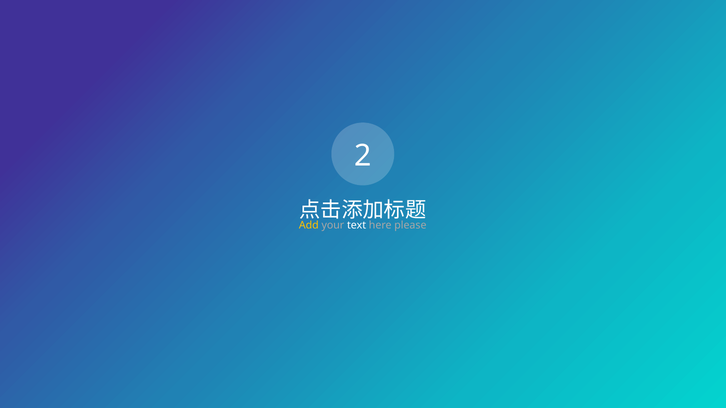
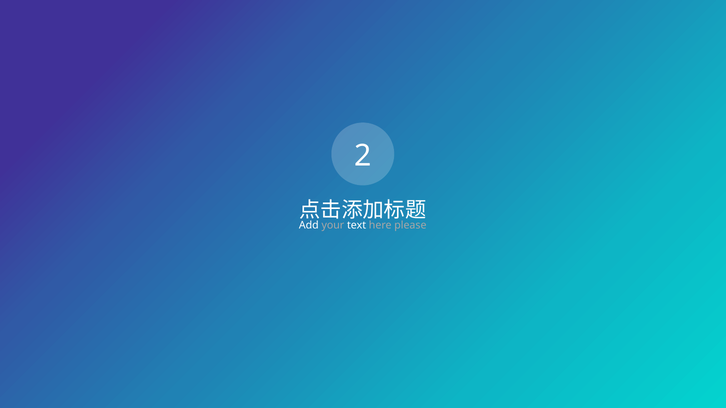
Add colour: yellow -> white
